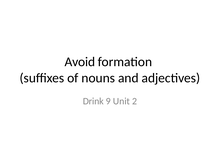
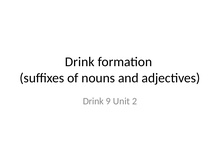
Avoid at (80, 62): Avoid -> Drink
